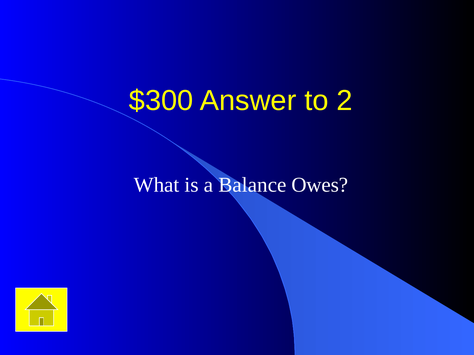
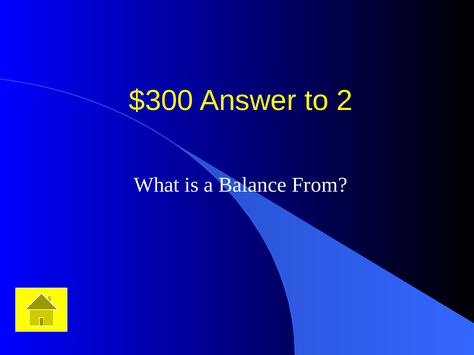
Owes: Owes -> From
